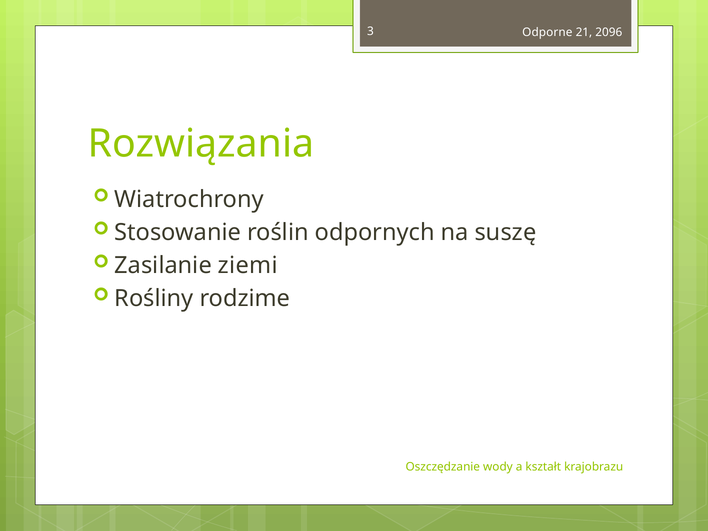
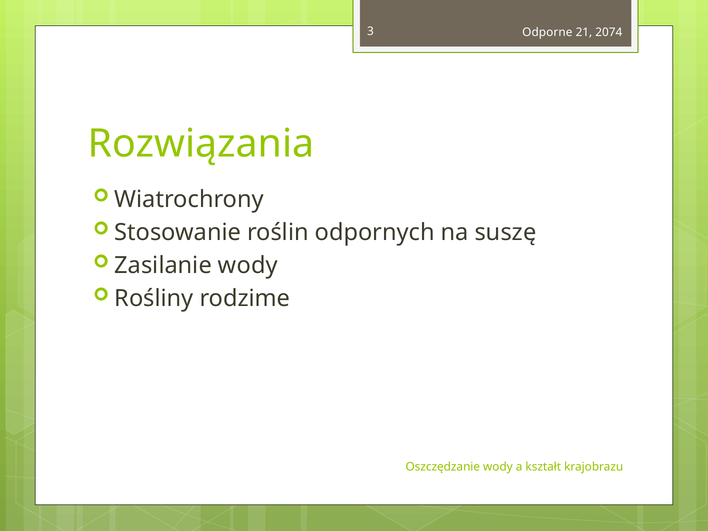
2096: 2096 -> 2074
Zasilanie ziemi: ziemi -> wody
